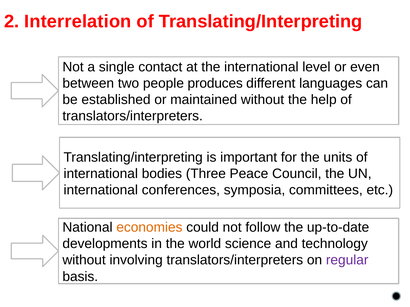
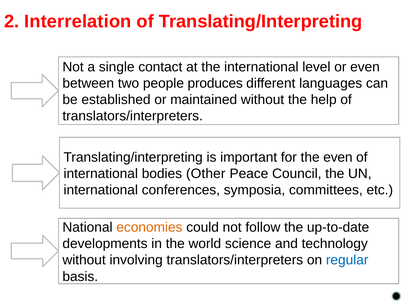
the units: units -> even
Three: Three -> Other
regular colour: purple -> blue
